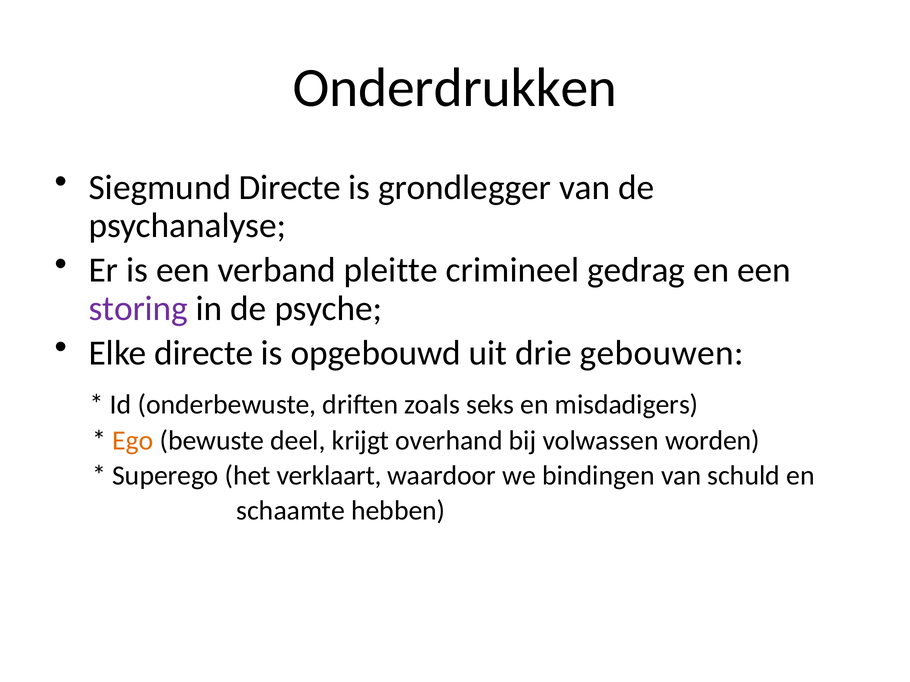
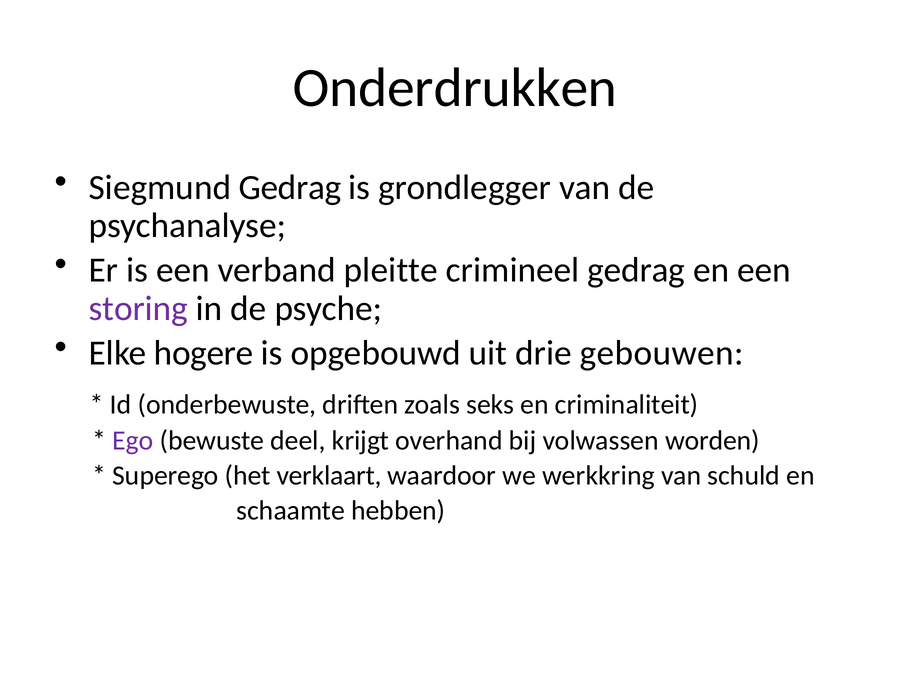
Siegmund Directe: Directe -> Gedrag
Elke directe: directe -> hogere
misdadigers: misdadigers -> criminaliteit
Ego colour: orange -> purple
bindingen: bindingen -> werkkring
